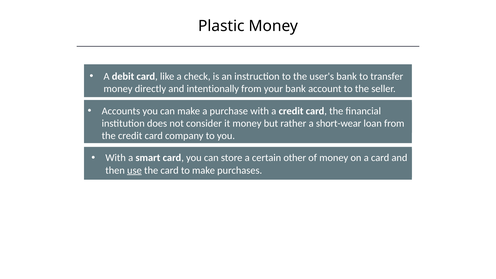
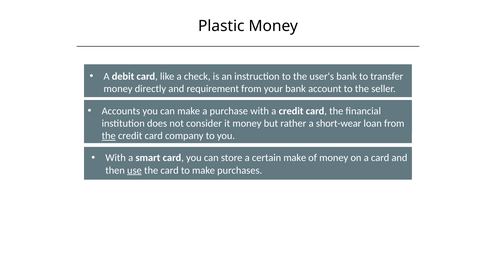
intentionally: intentionally -> requirement
the at (109, 136) underline: none -> present
certain other: other -> make
